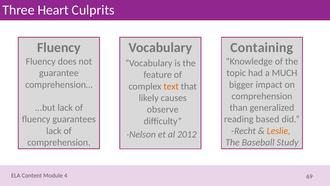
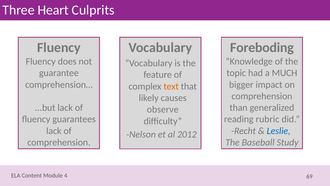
Containing: Containing -> Foreboding
based: based -> rubric
Leslie colour: orange -> blue
